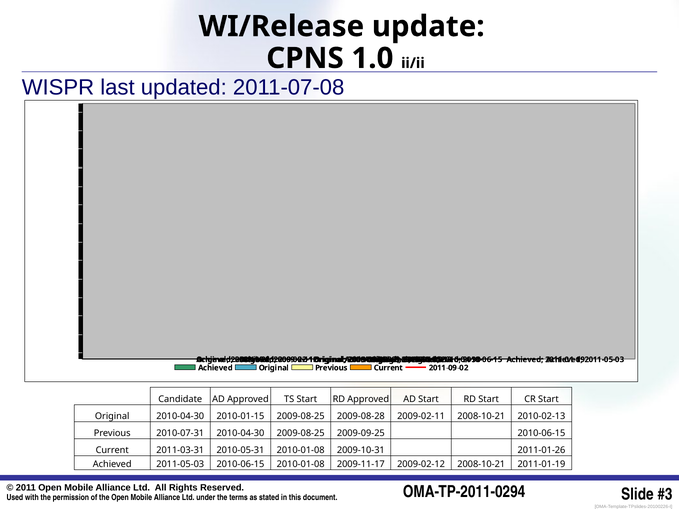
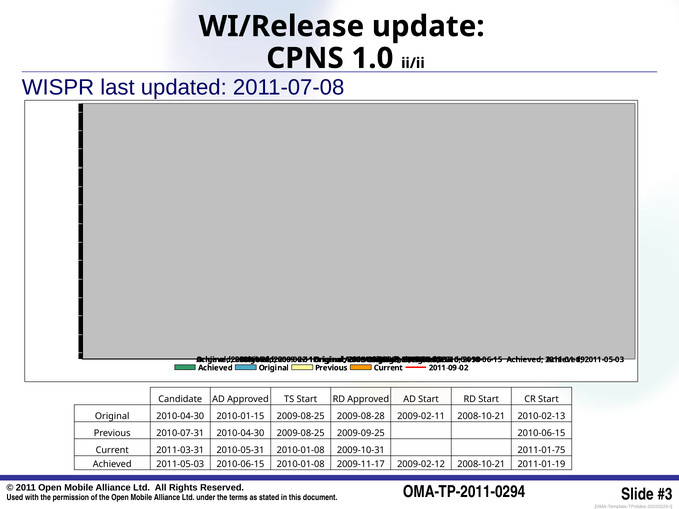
2011-01-26: 2011-01-26 -> 2011-01-75
